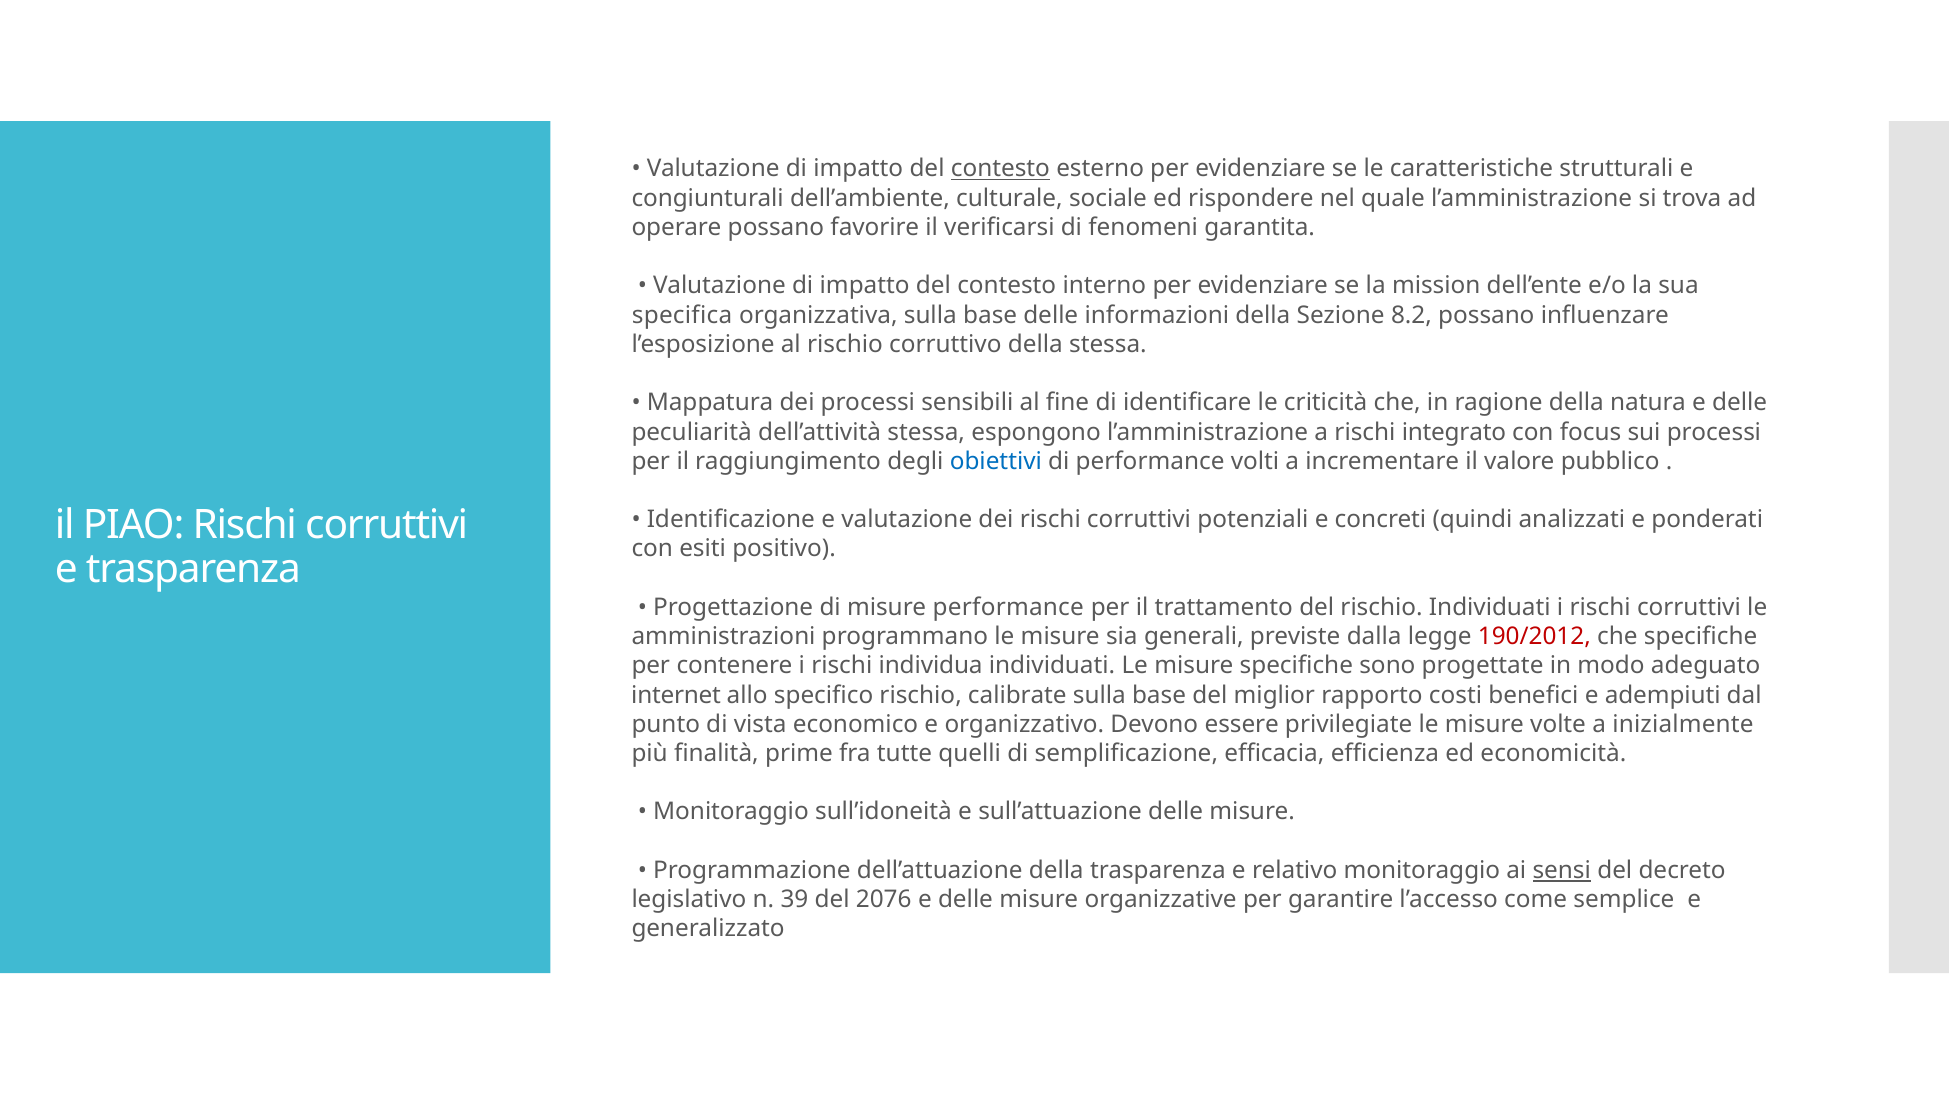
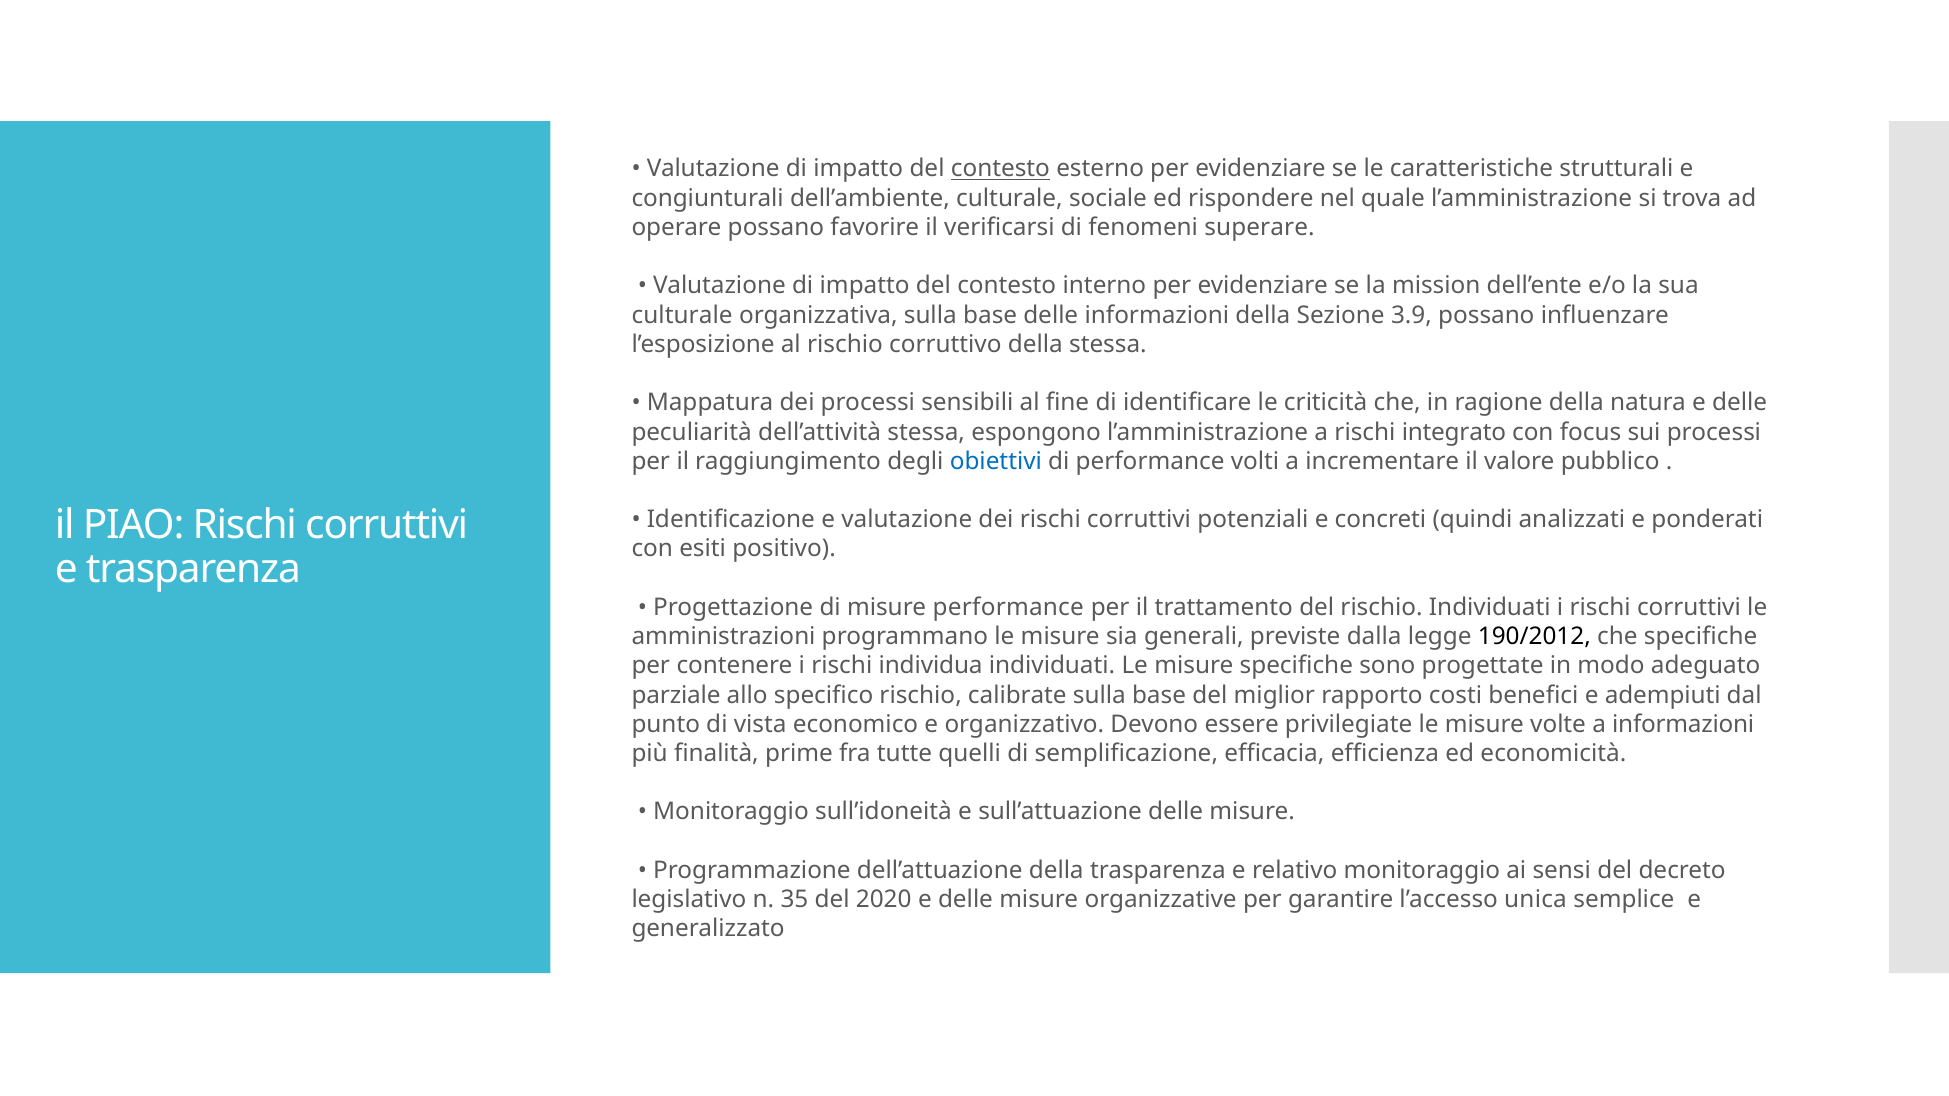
garantita: garantita -> superare
specifica at (682, 315): specifica -> culturale
8.2: 8.2 -> 3.9
190/2012 colour: red -> black
internet: internet -> parziale
a inizialmente: inizialmente -> informazioni
sensi underline: present -> none
39: 39 -> 35
2076: 2076 -> 2020
come: come -> unica
